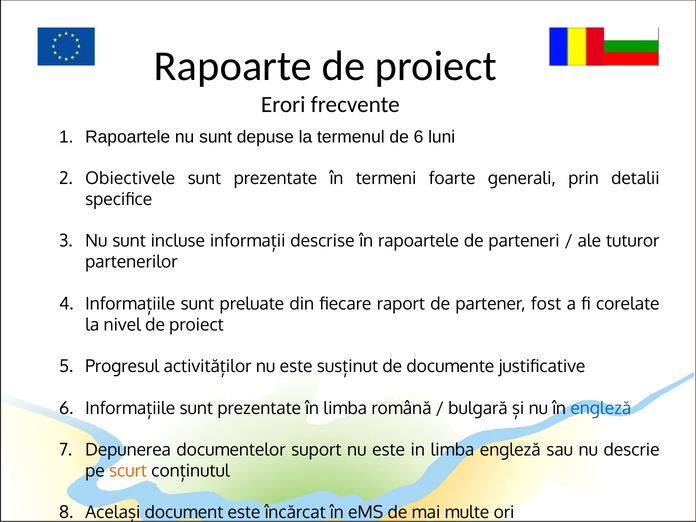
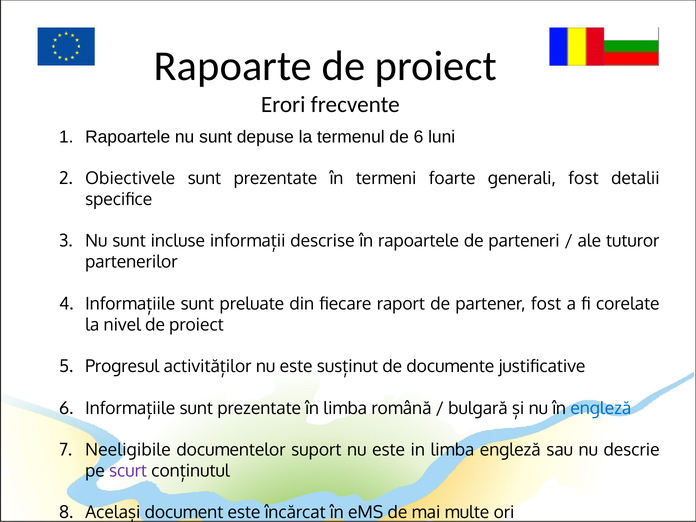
generali prin: prin -> fost
Depunerea: Depunerea -> Neeligibile
scurt colour: orange -> purple
